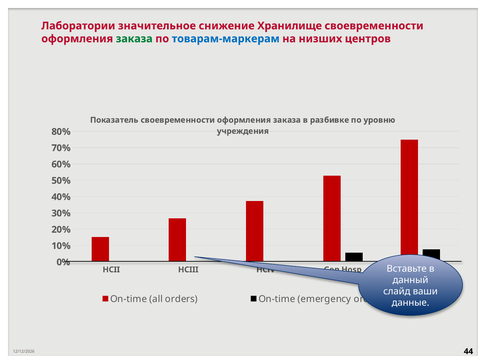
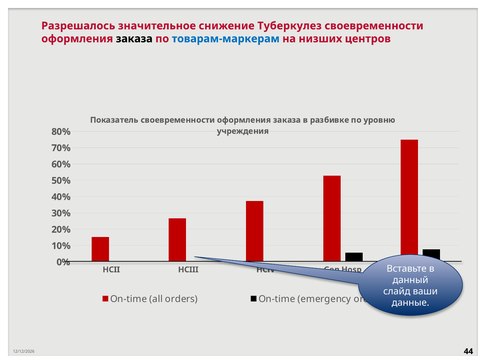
Лаборатории: Лаборатории -> Разрешалось
Хранилище: Хранилище -> Туберкулез
заказа at (134, 39) colour: green -> black
